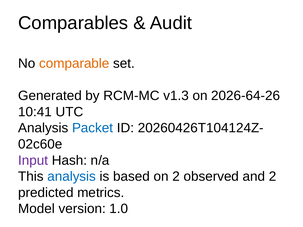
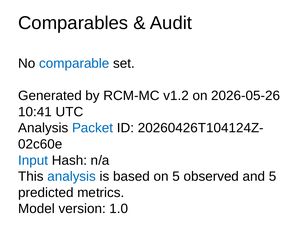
comparable colour: orange -> blue
v1.3: v1.3 -> v1.2
2026-64-26: 2026-64-26 -> 2026-05-26
Input colour: purple -> blue
on 2: 2 -> 5
and 2: 2 -> 5
